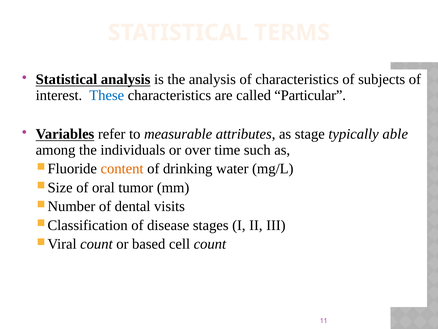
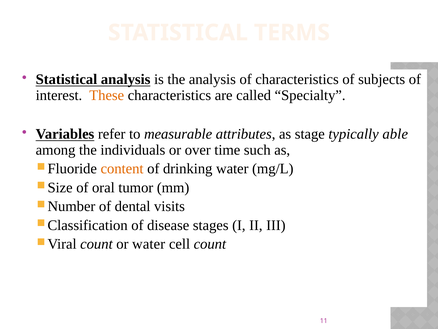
These colour: blue -> orange
Particular: Particular -> Specialty
or based: based -> water
